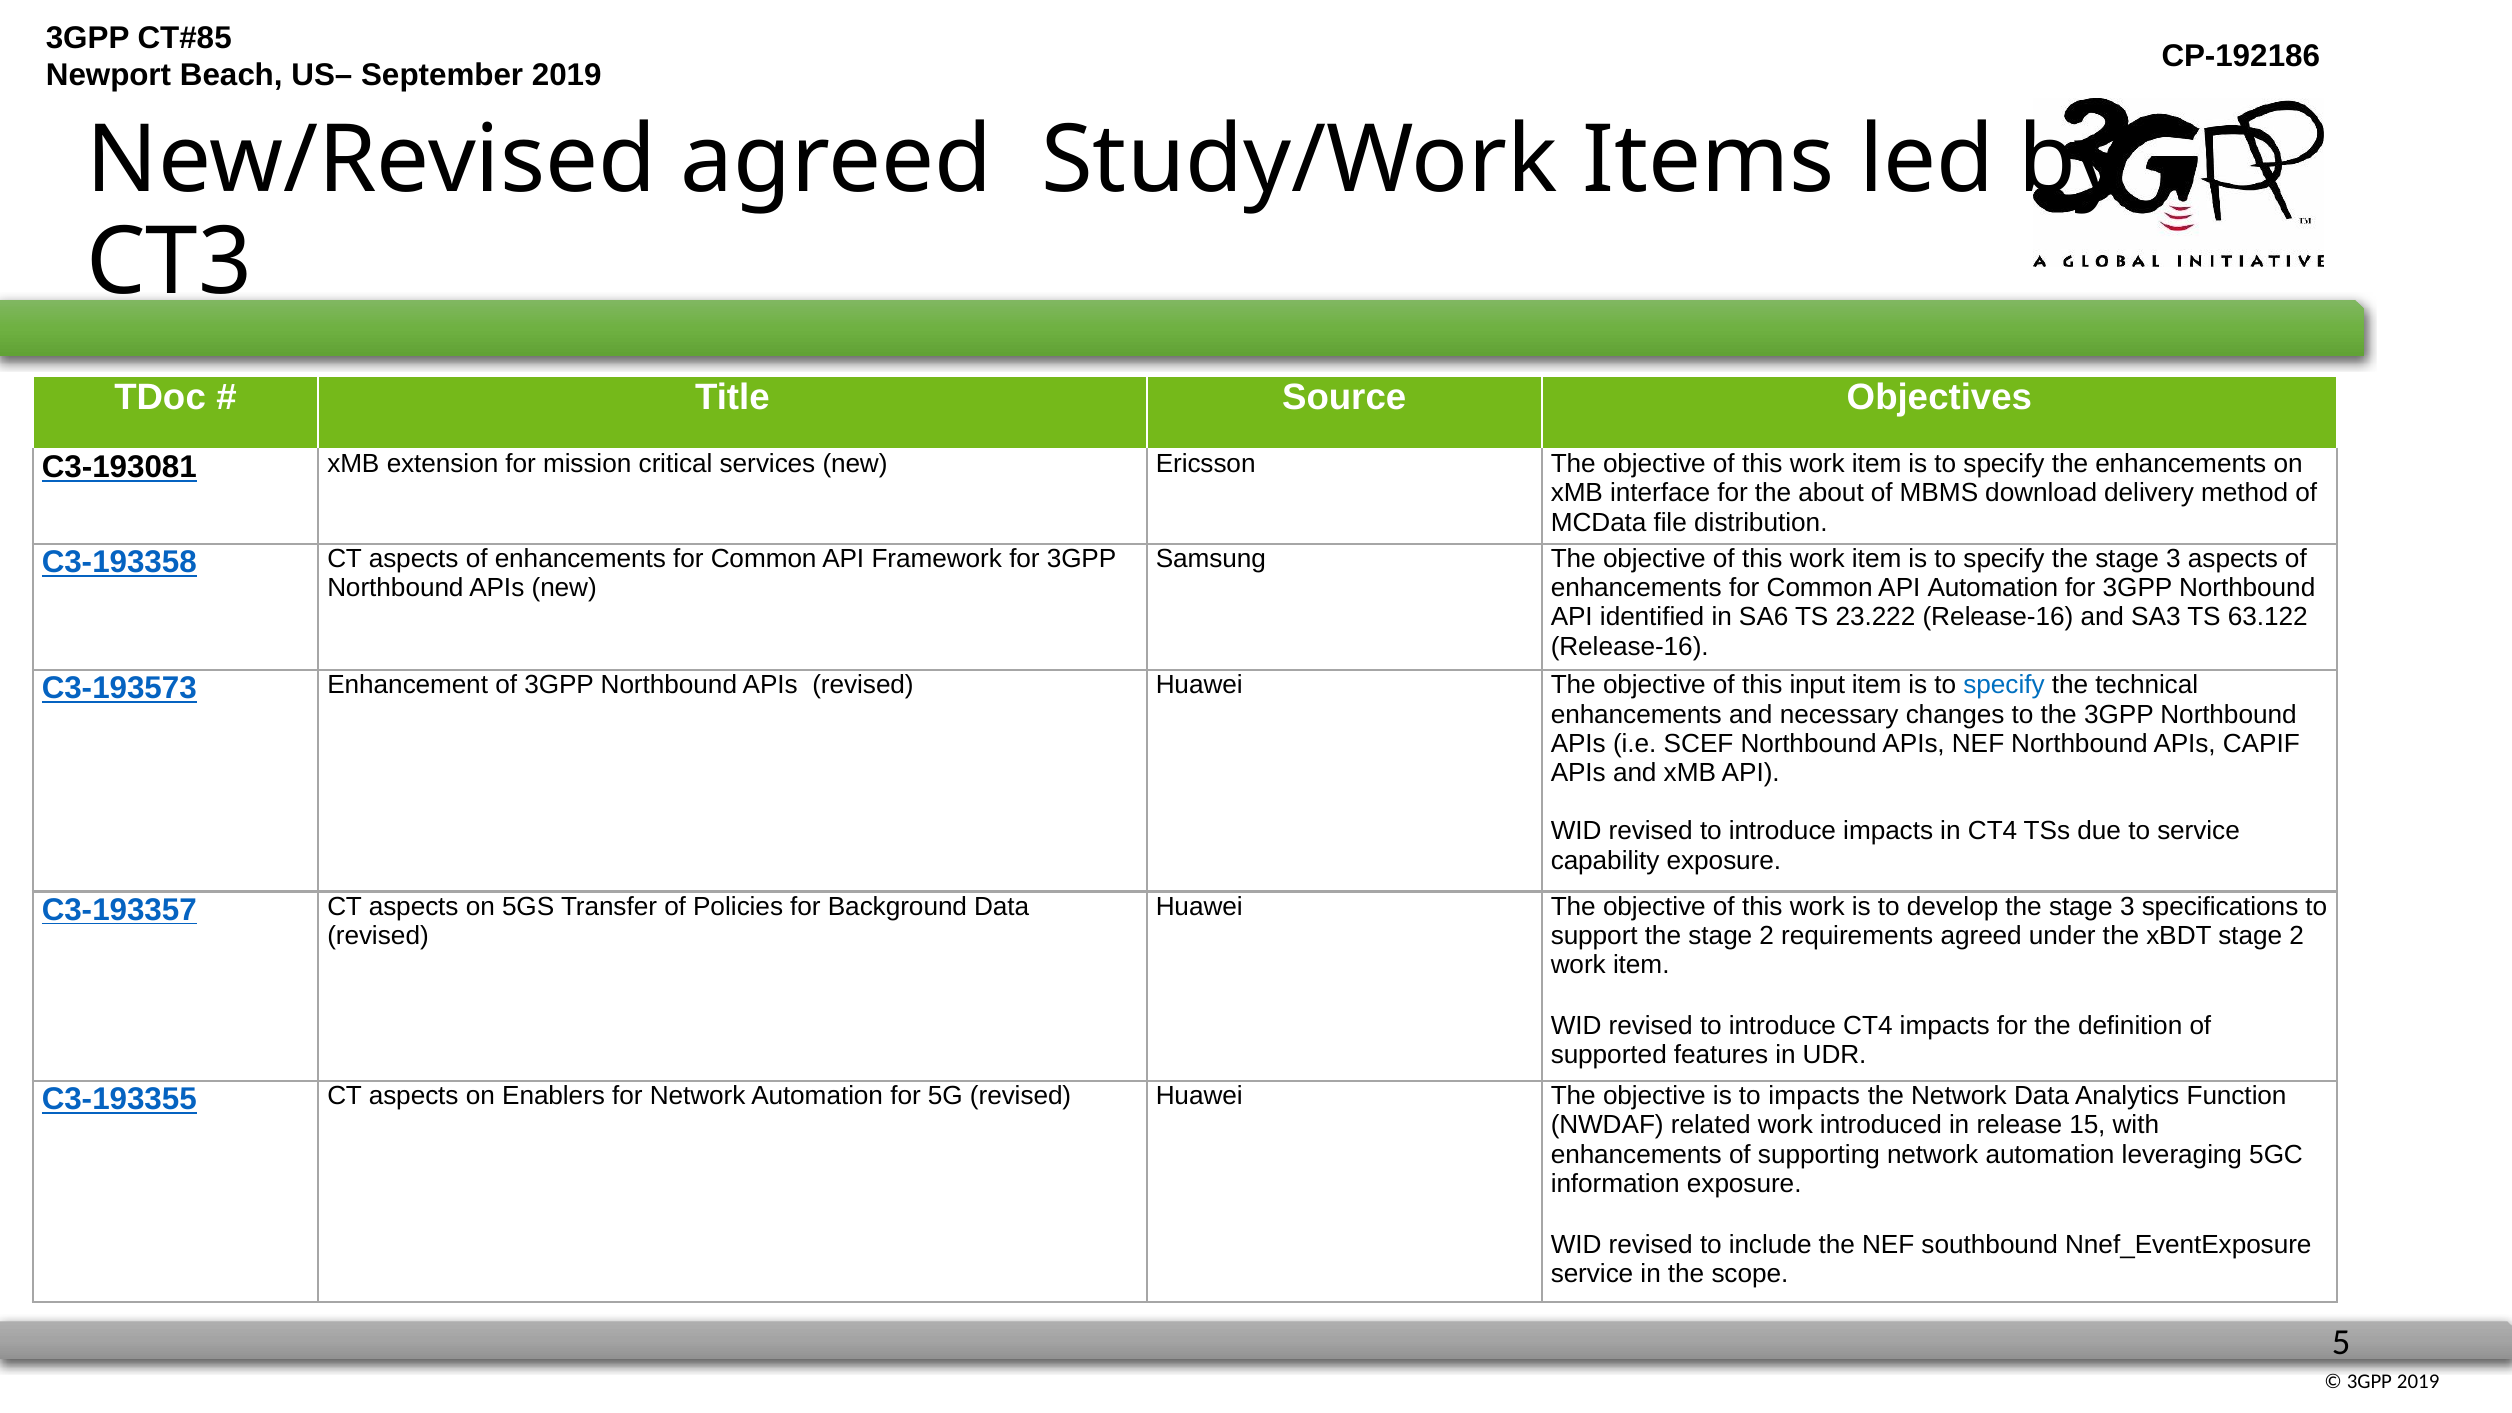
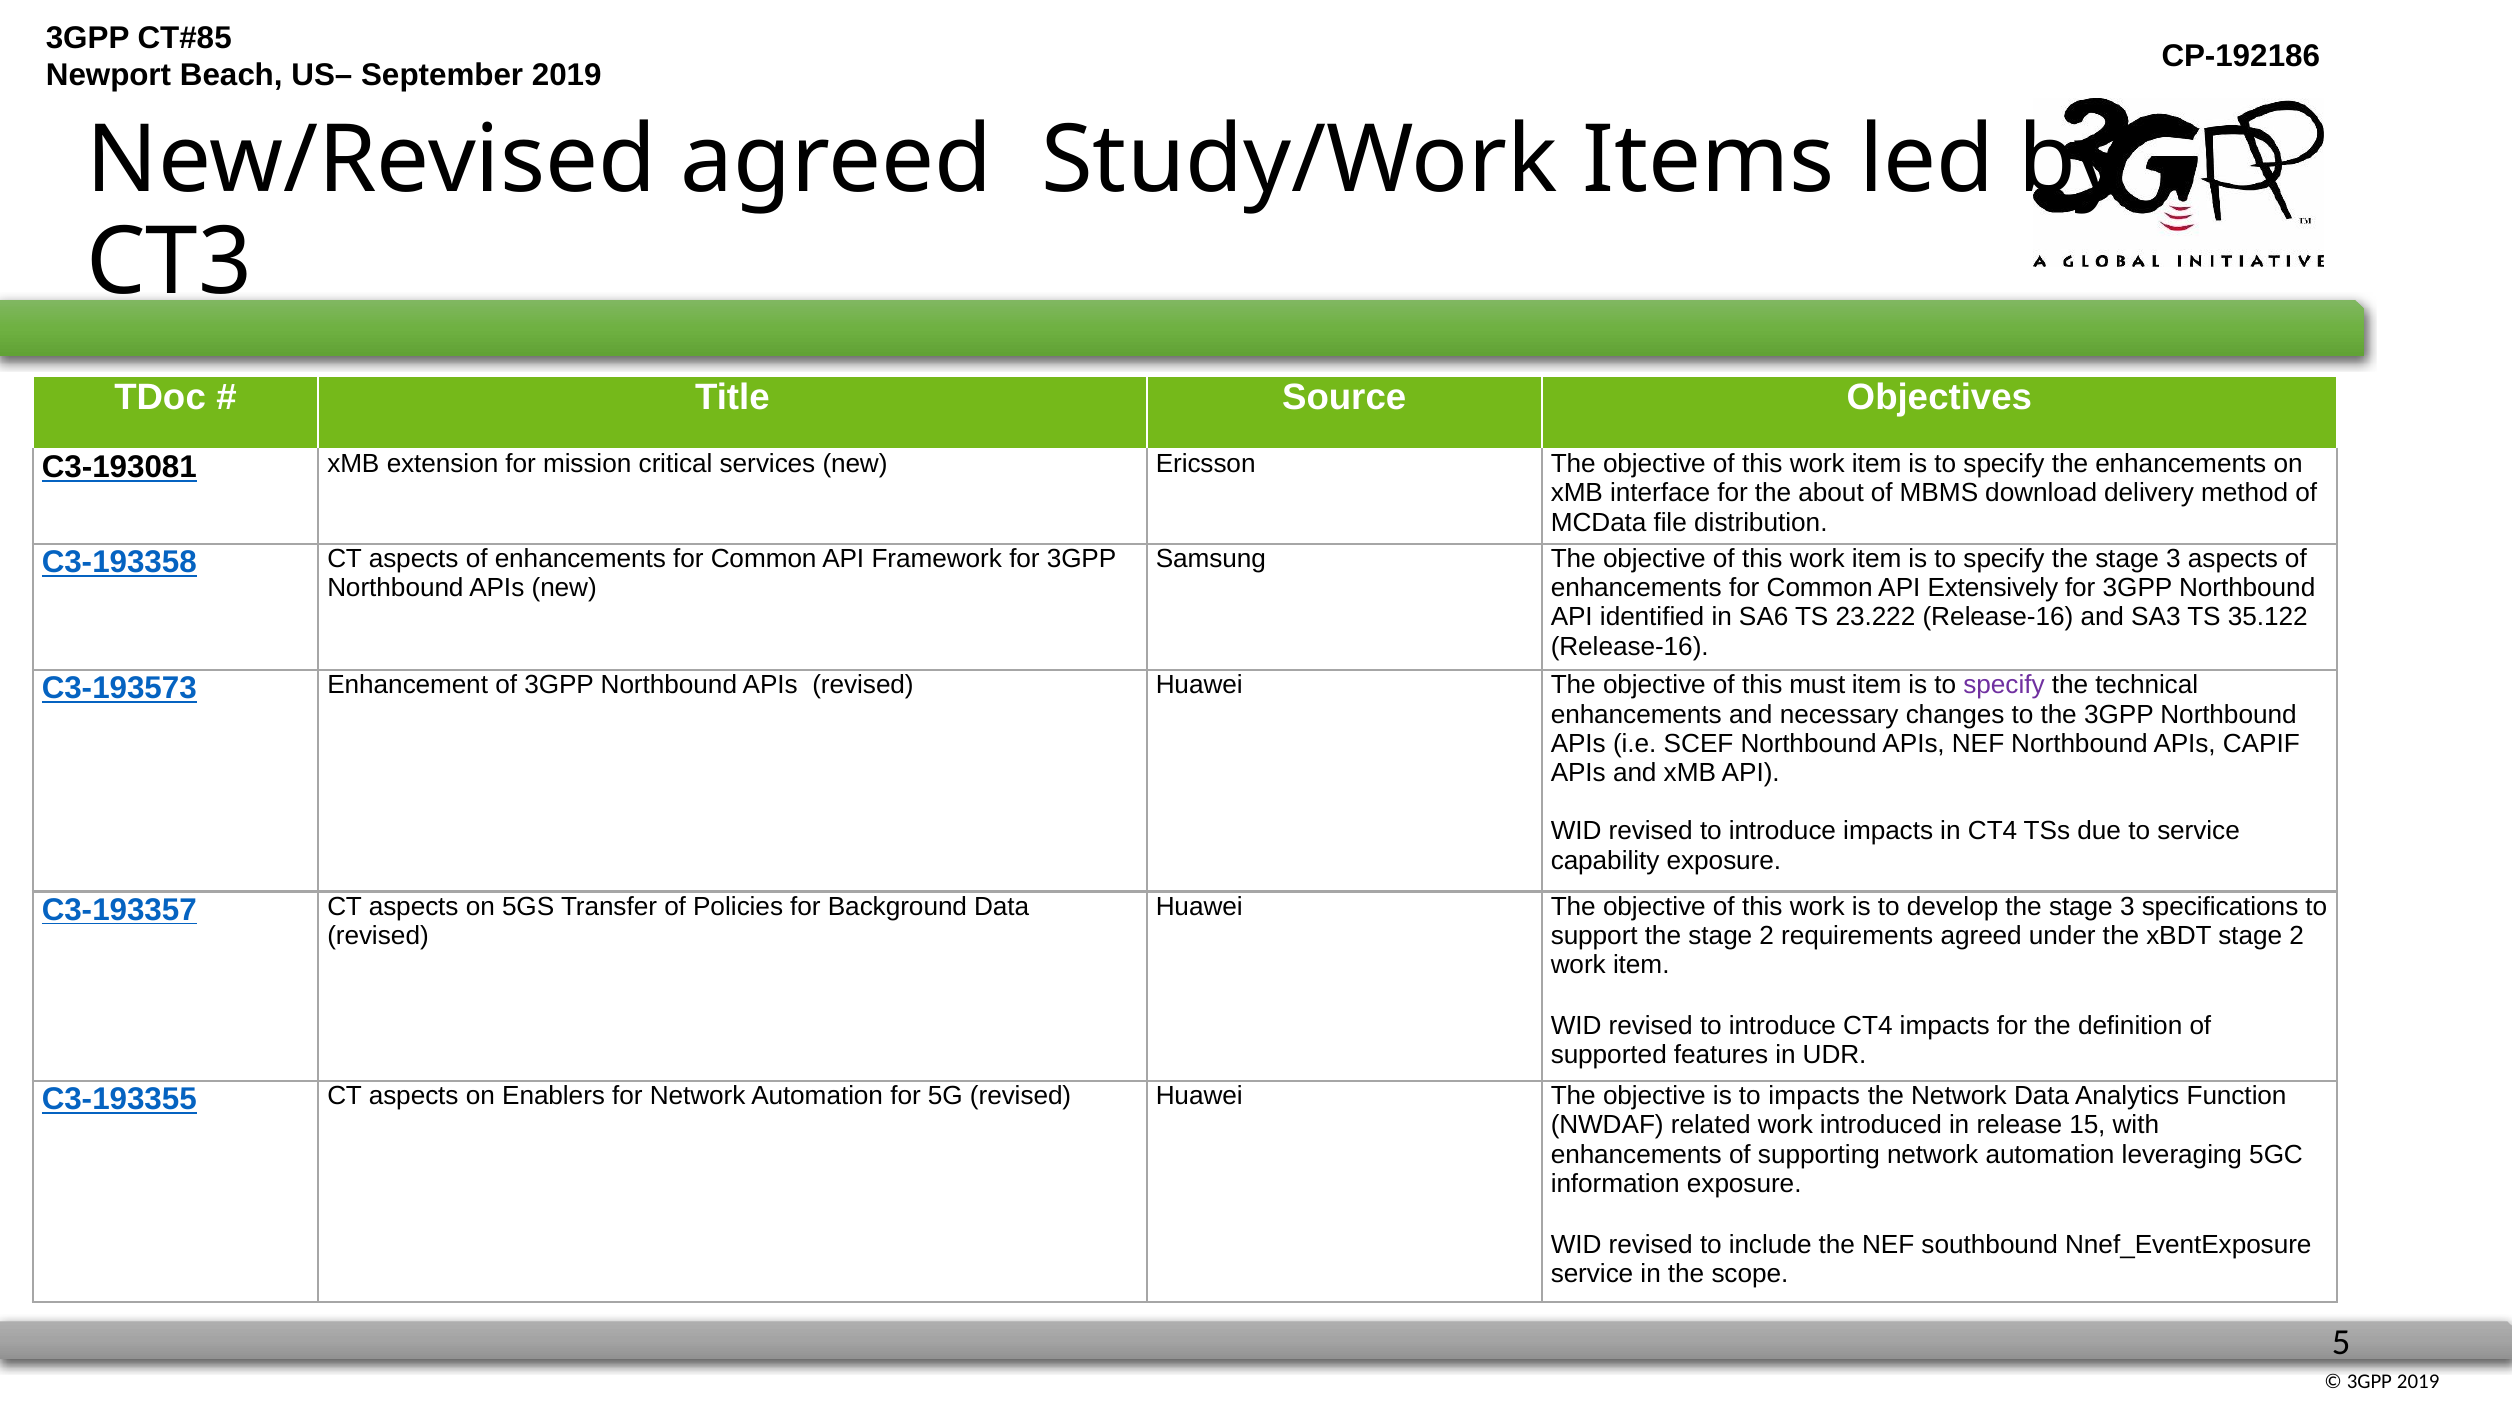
API Automation: Automation -> Extensively
63.122: 63.122 -> 35.122
input: input -> must
specify at (2004, 685) colour: blue -> purple
